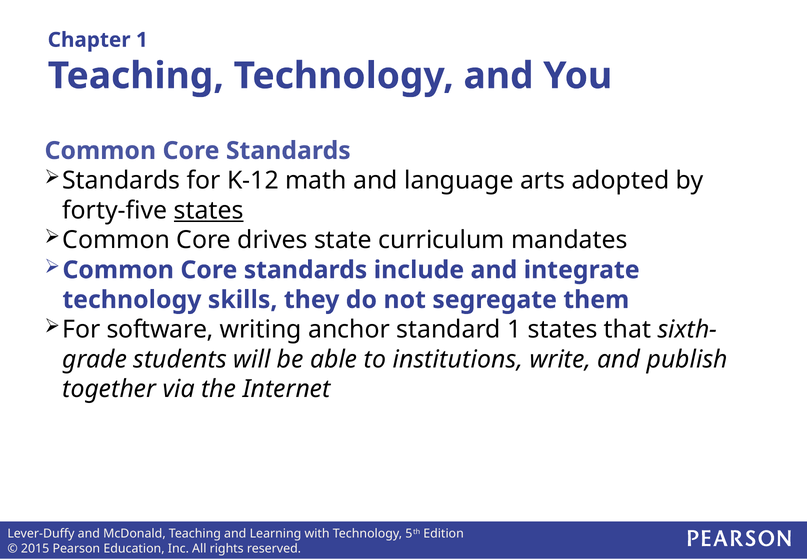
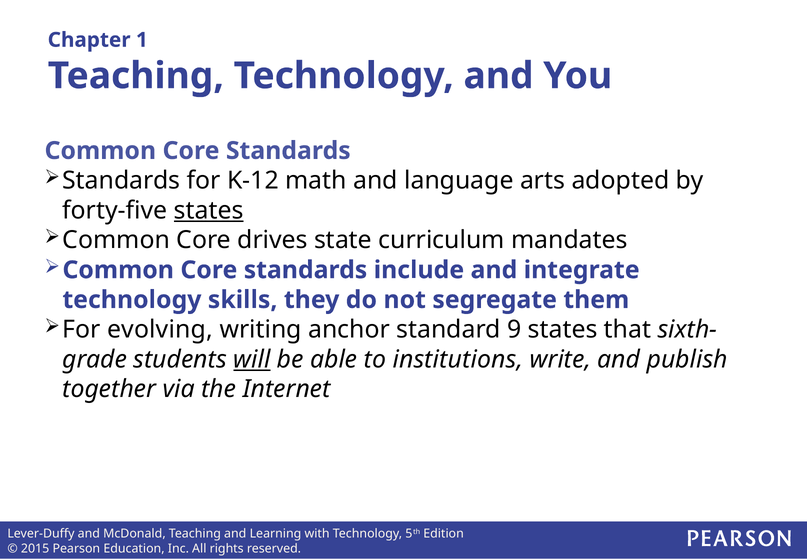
software: software -> evolving
standard 1: 1 -> 9
will underline: none -> present
